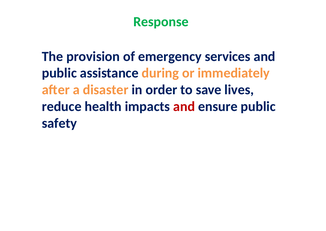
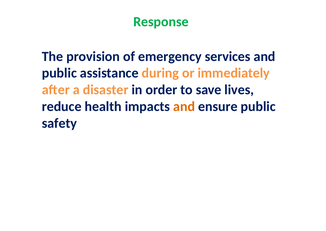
and at (184, 106) colour: red -> orange
